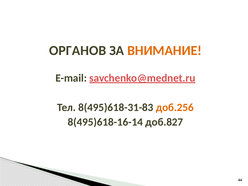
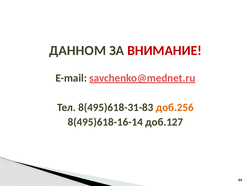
ОРГАНОВ: ОРГАНОВ -> ДАННОМ
ВНИМАНИЕ colour: orange -> red
доб.827: доб.827 -> доб.127
